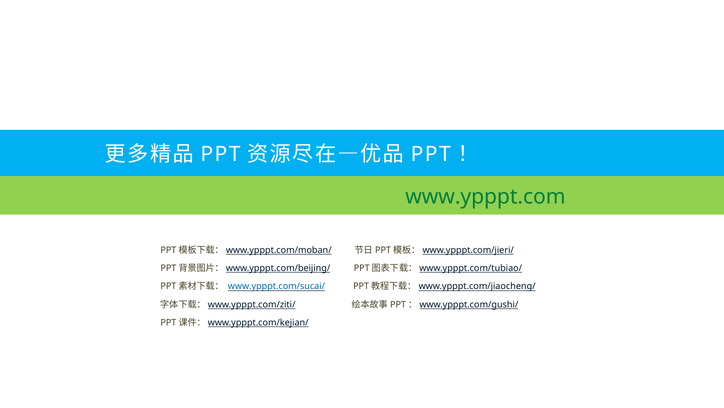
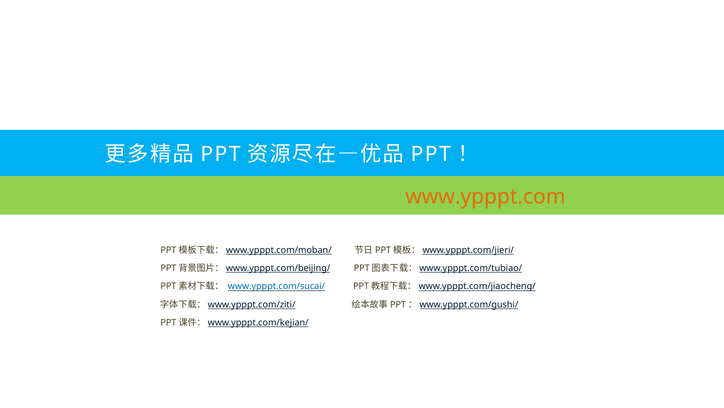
www.ypppt.com colour: green -> orange
